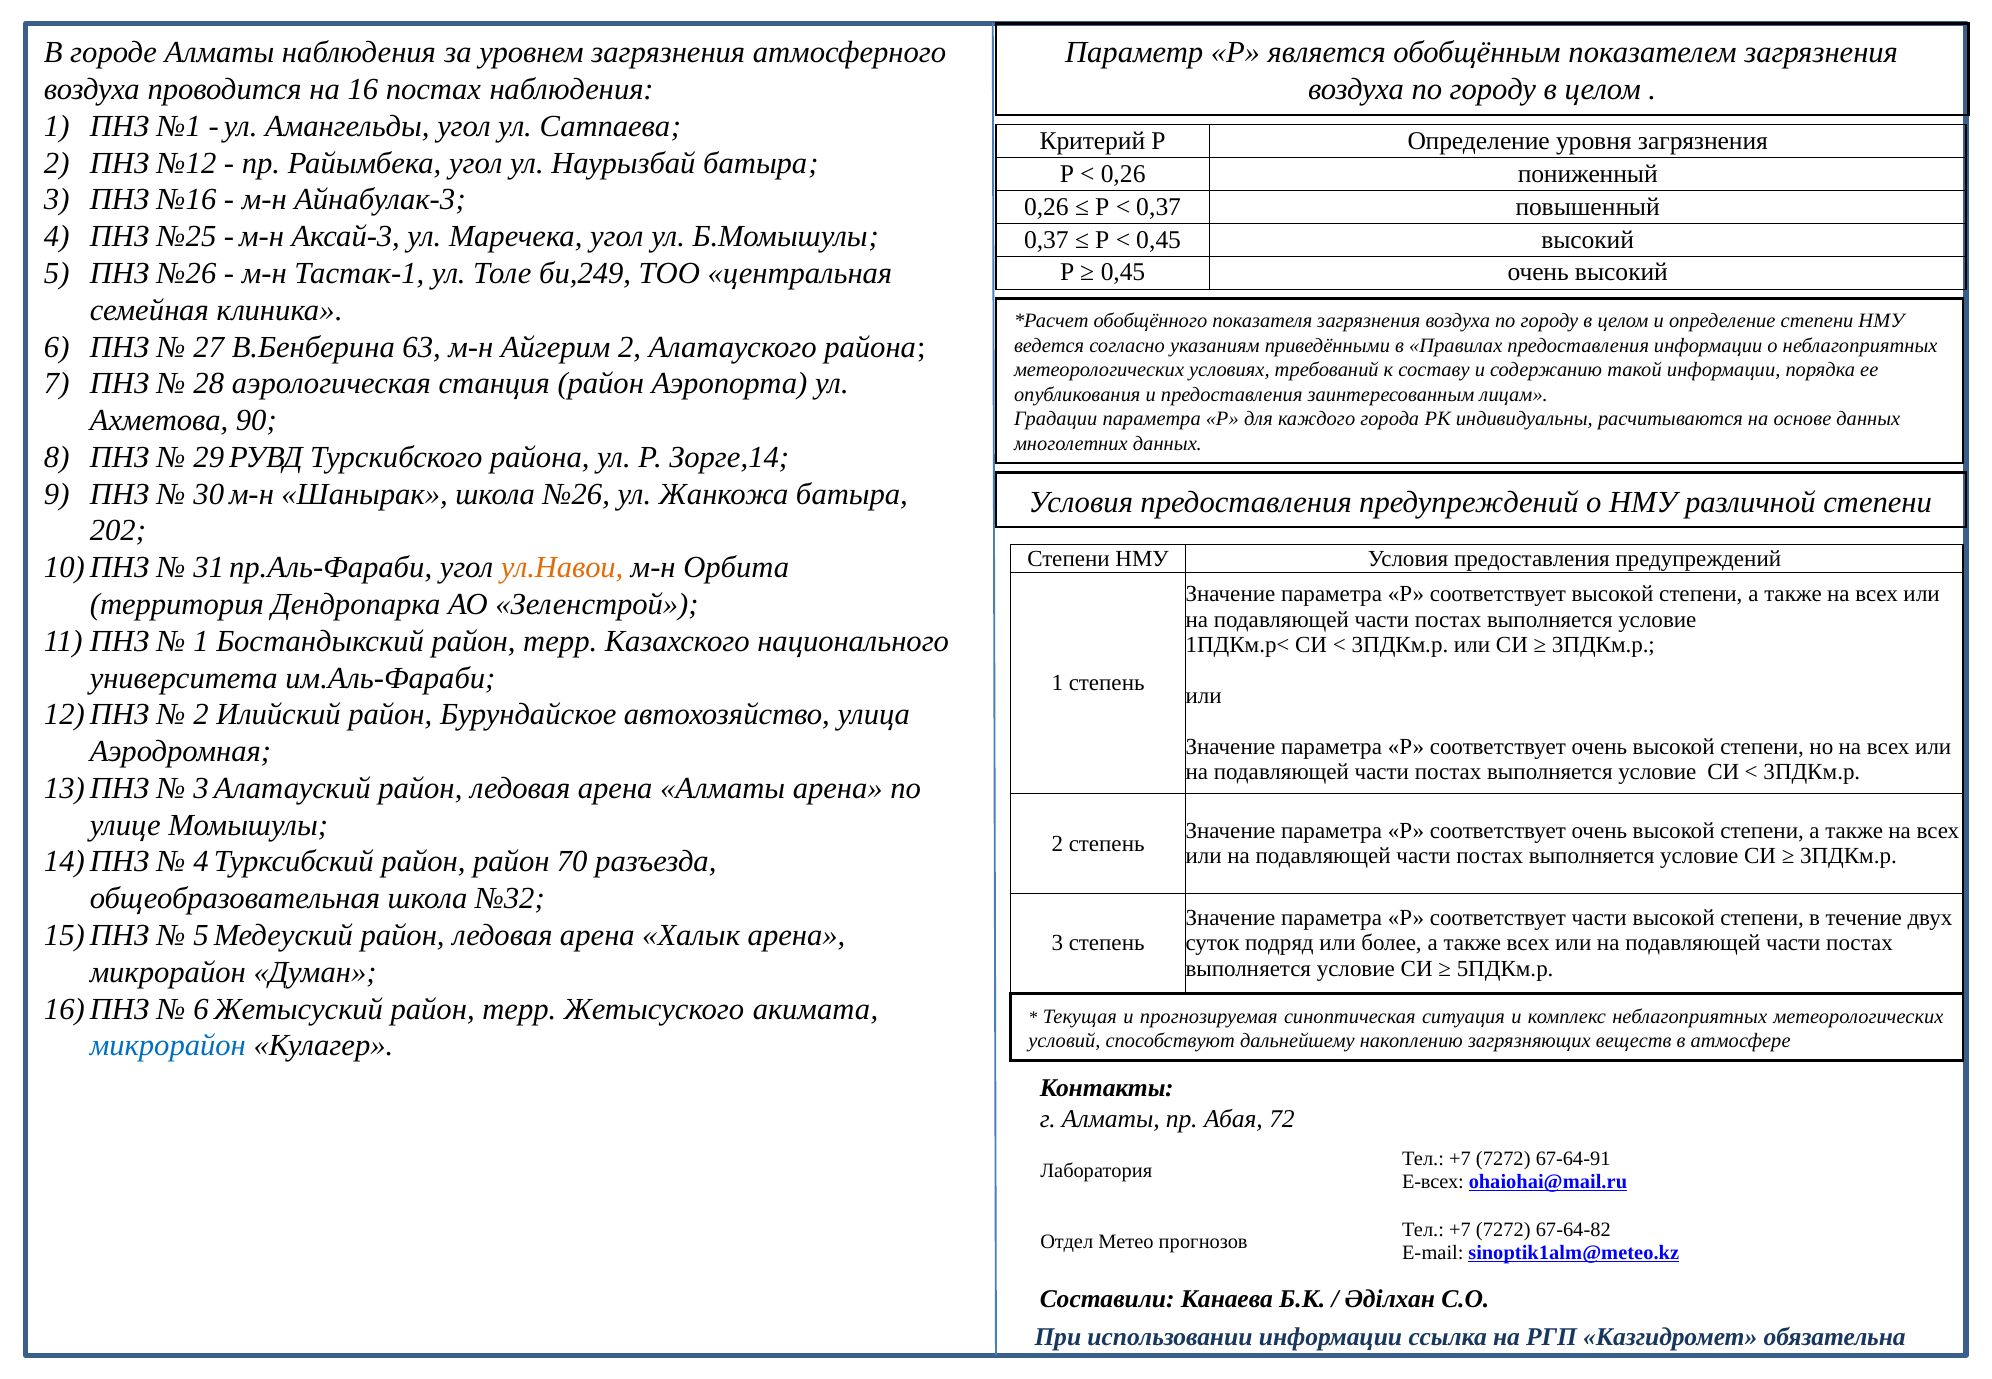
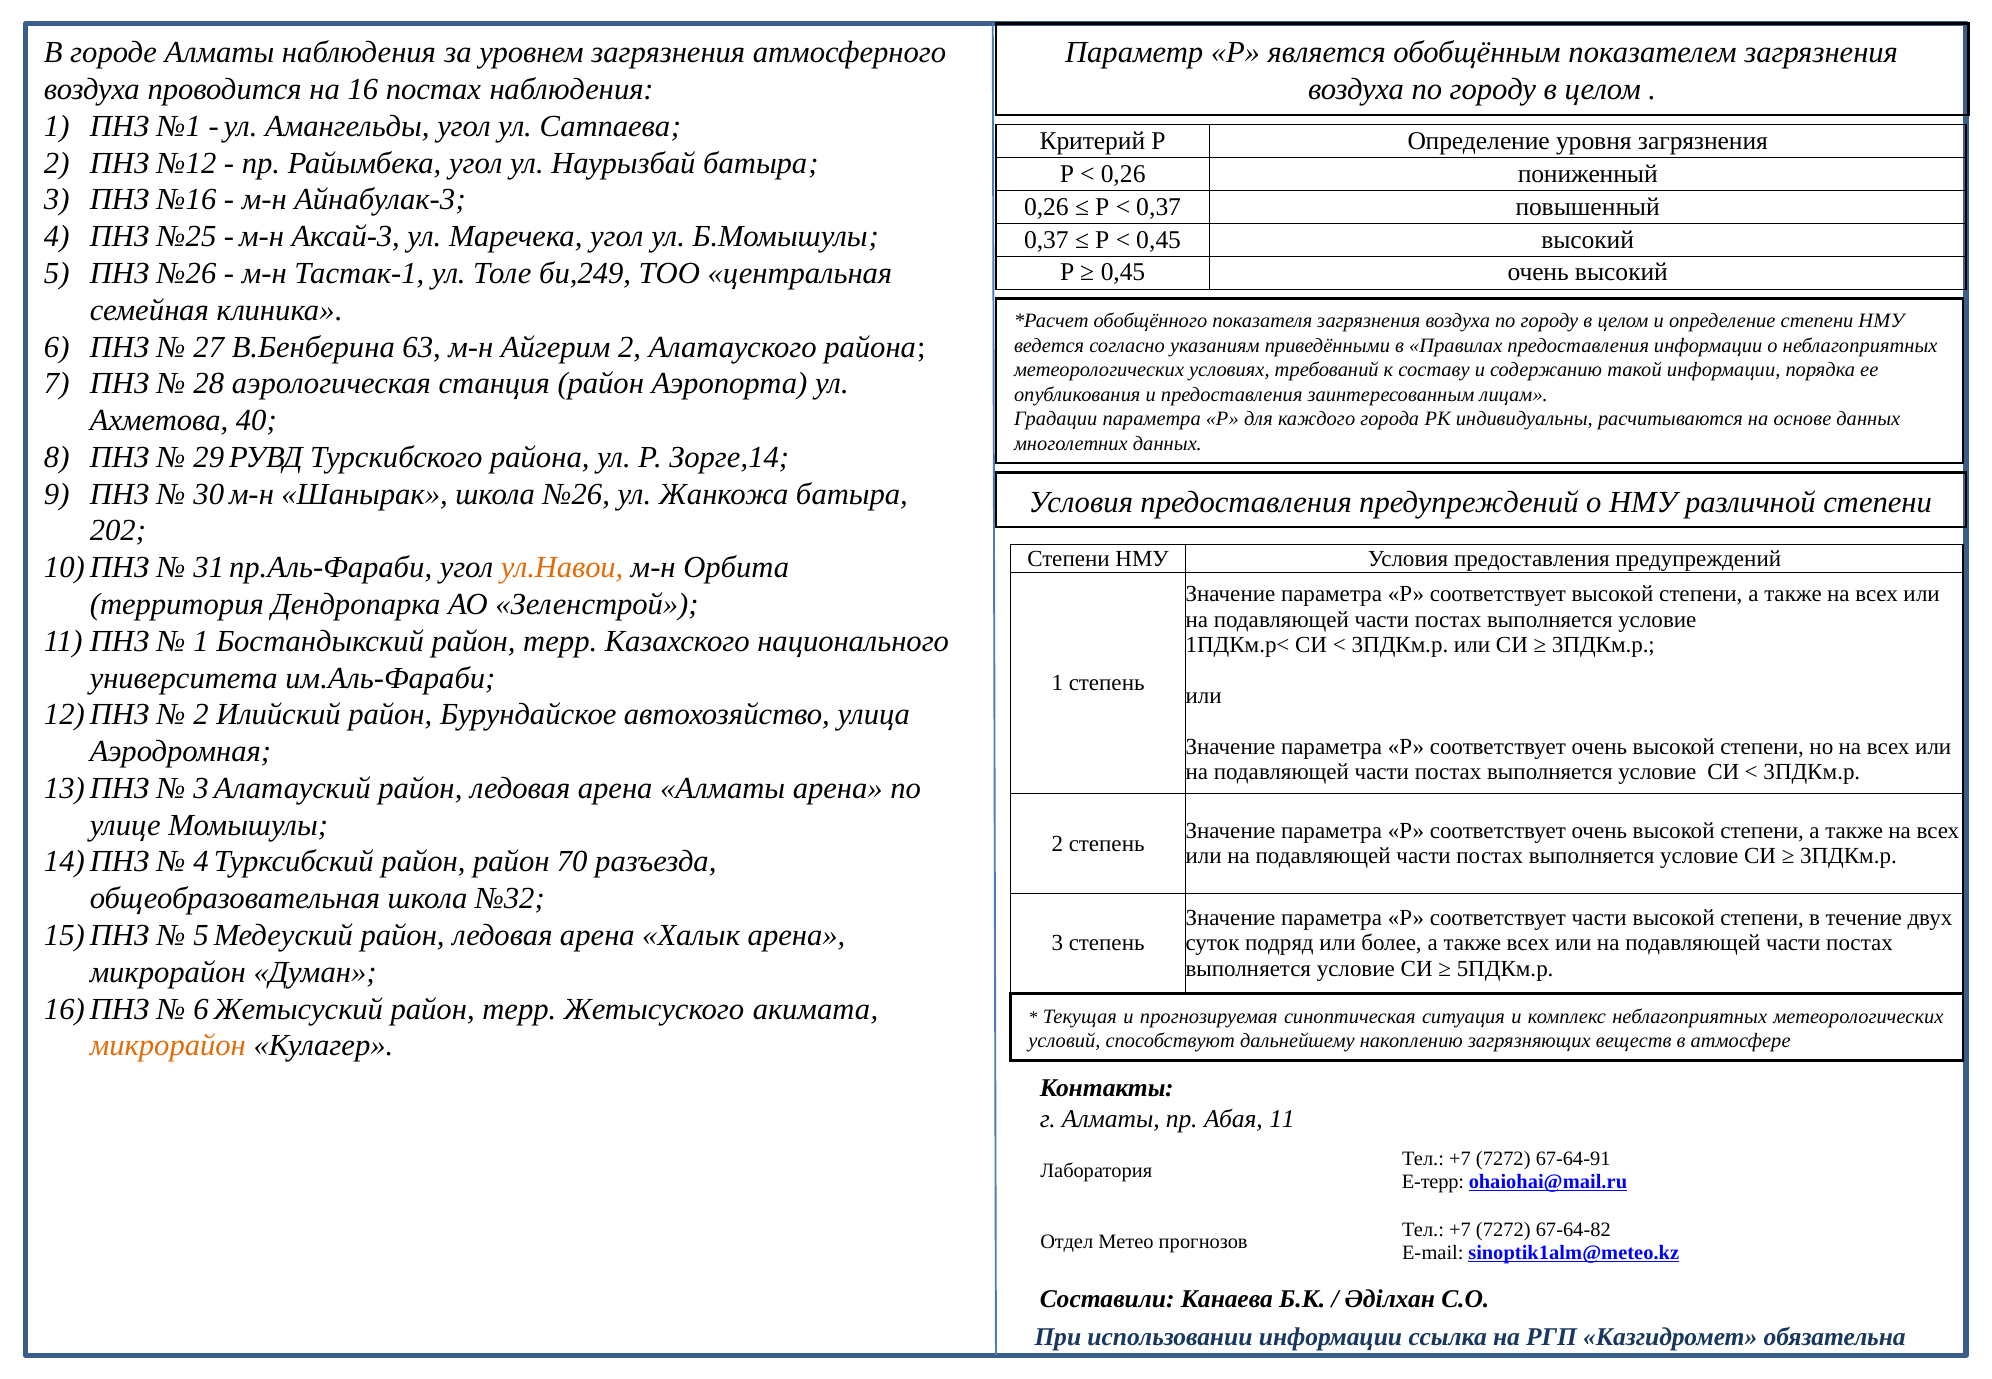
90: 90 -> 40
микрорайон at (168, 1046) colour: blue -> orange
72: 72 -> 11
E-всех: E-всех -> E-терр
